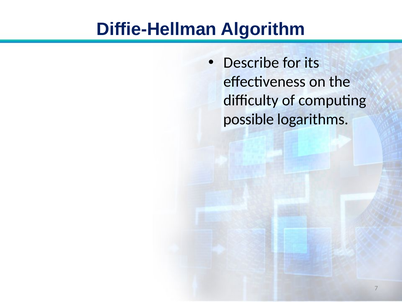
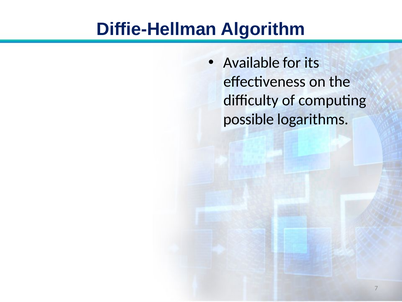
Describe: Describe -> Available
